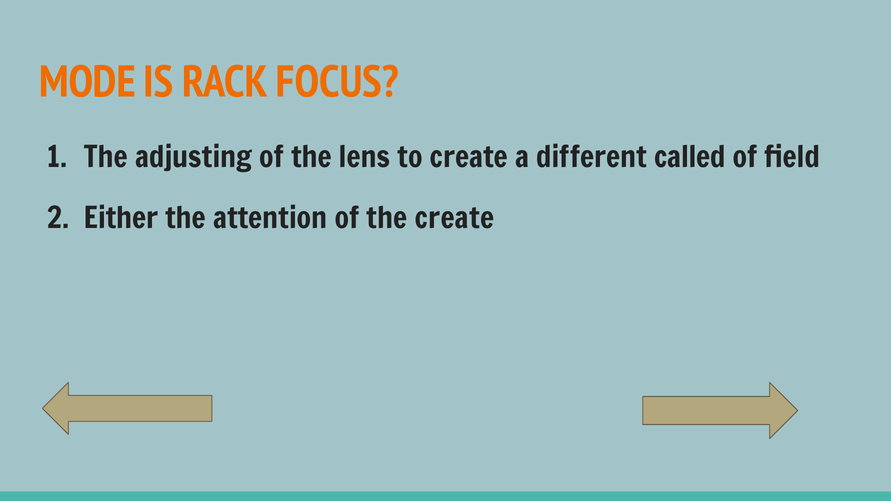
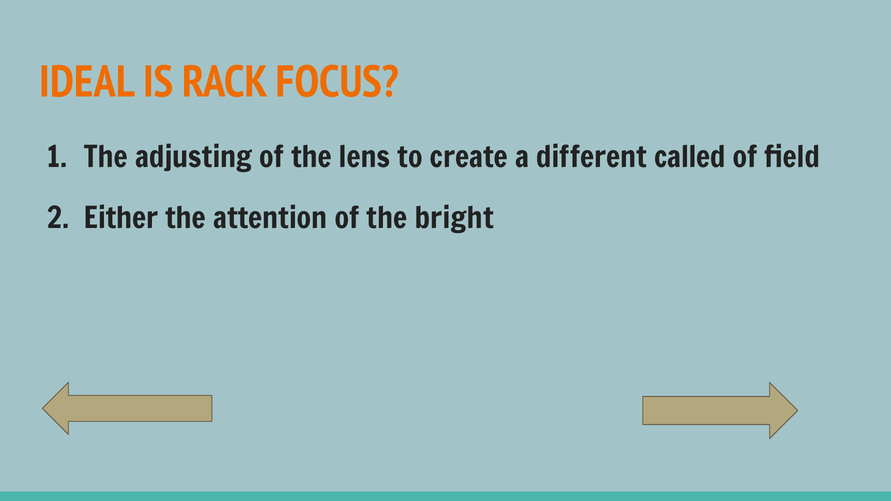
MODE: MODE -> IDEAL
the create: create -> bright
